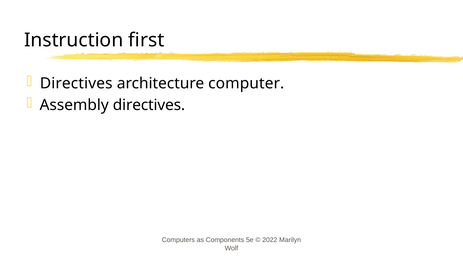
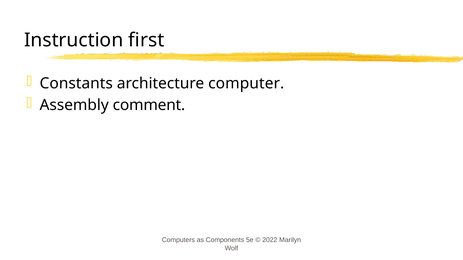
Directives at (76, 84): Directives -> Constants
Assembly directives: directives -> comment
